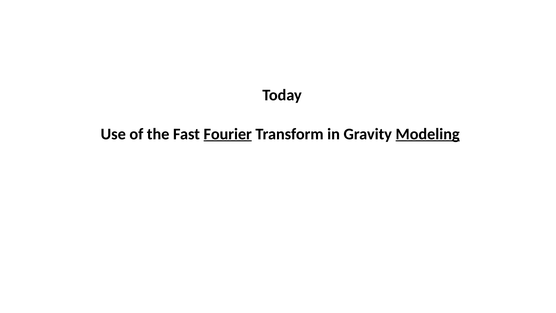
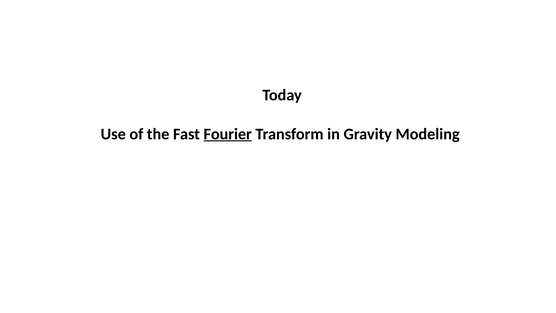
Modeling underline: present -> none
